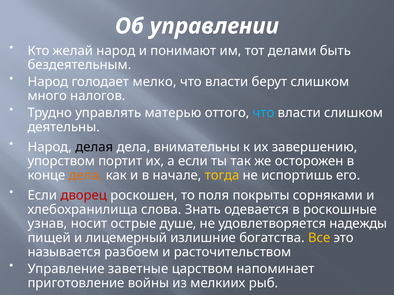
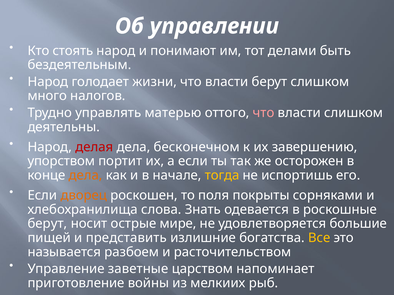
желай: желай -> стоять
мелко: мелко -> жизни
что at (264, 113) colour: light blue -> pink
делая colour: black -> red
внимательны: внимательны -> бесконечном
дворец colour: red -> orange
узнав at (47, 224): узнав -> берут
душе: душе -> мире
надежды: надежды -> большие
лицемерный: лицемерный -> представить
